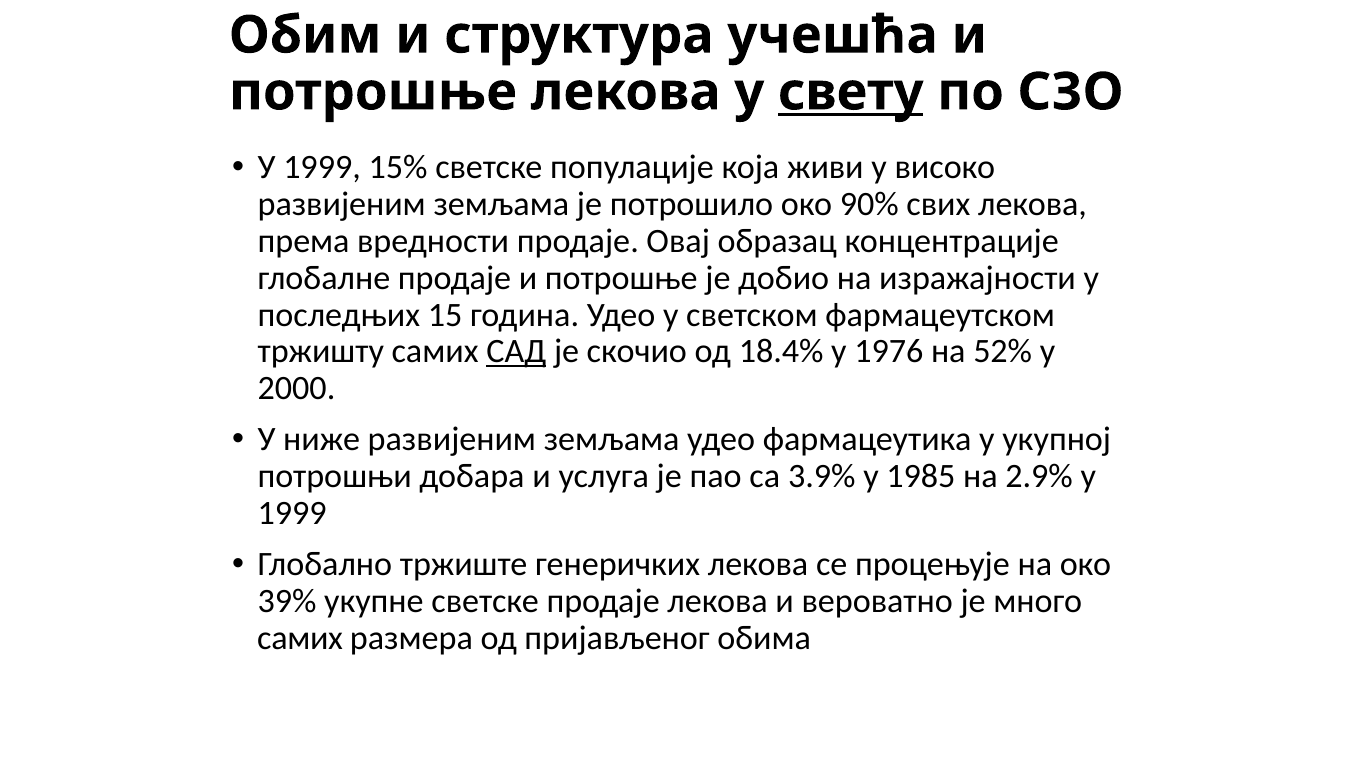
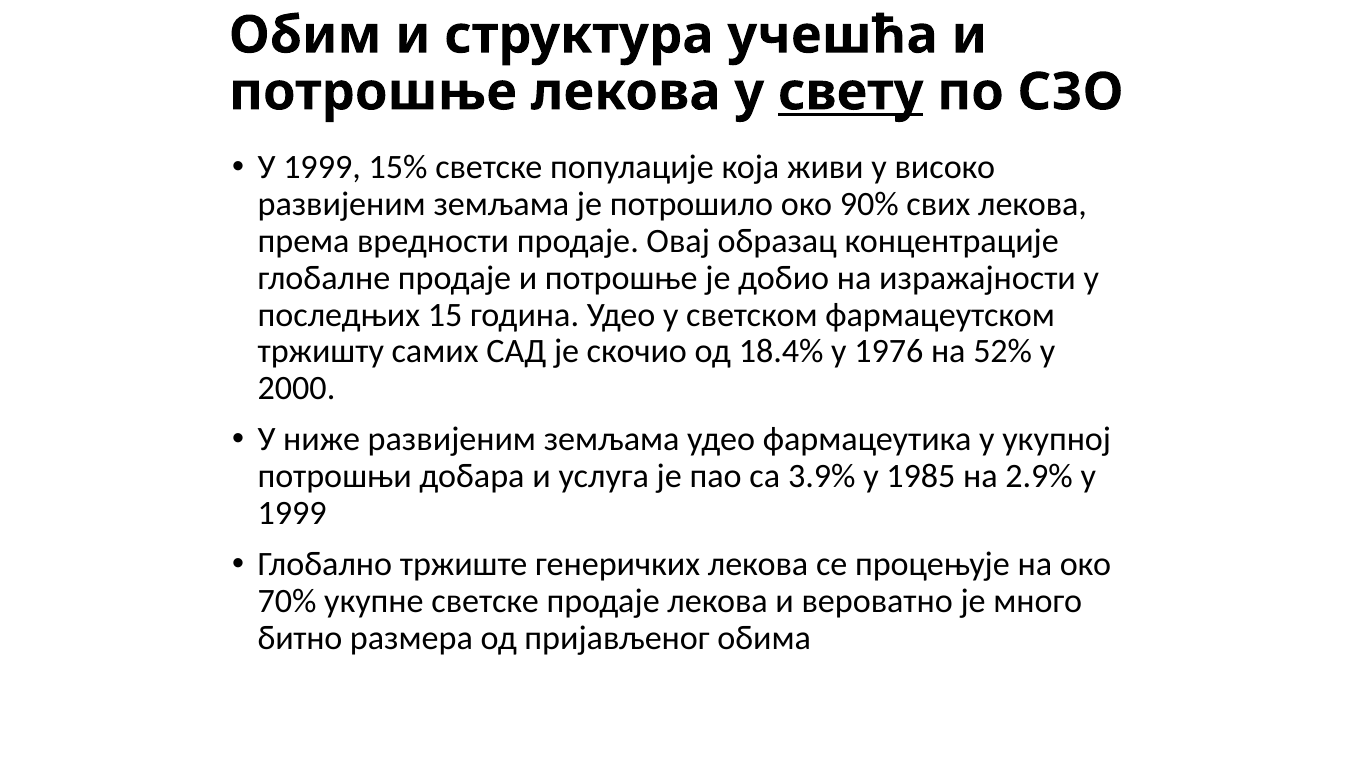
САД underline: present -> none
39%: 39% -> 70%
самих at (300, 638): самих -> битно
